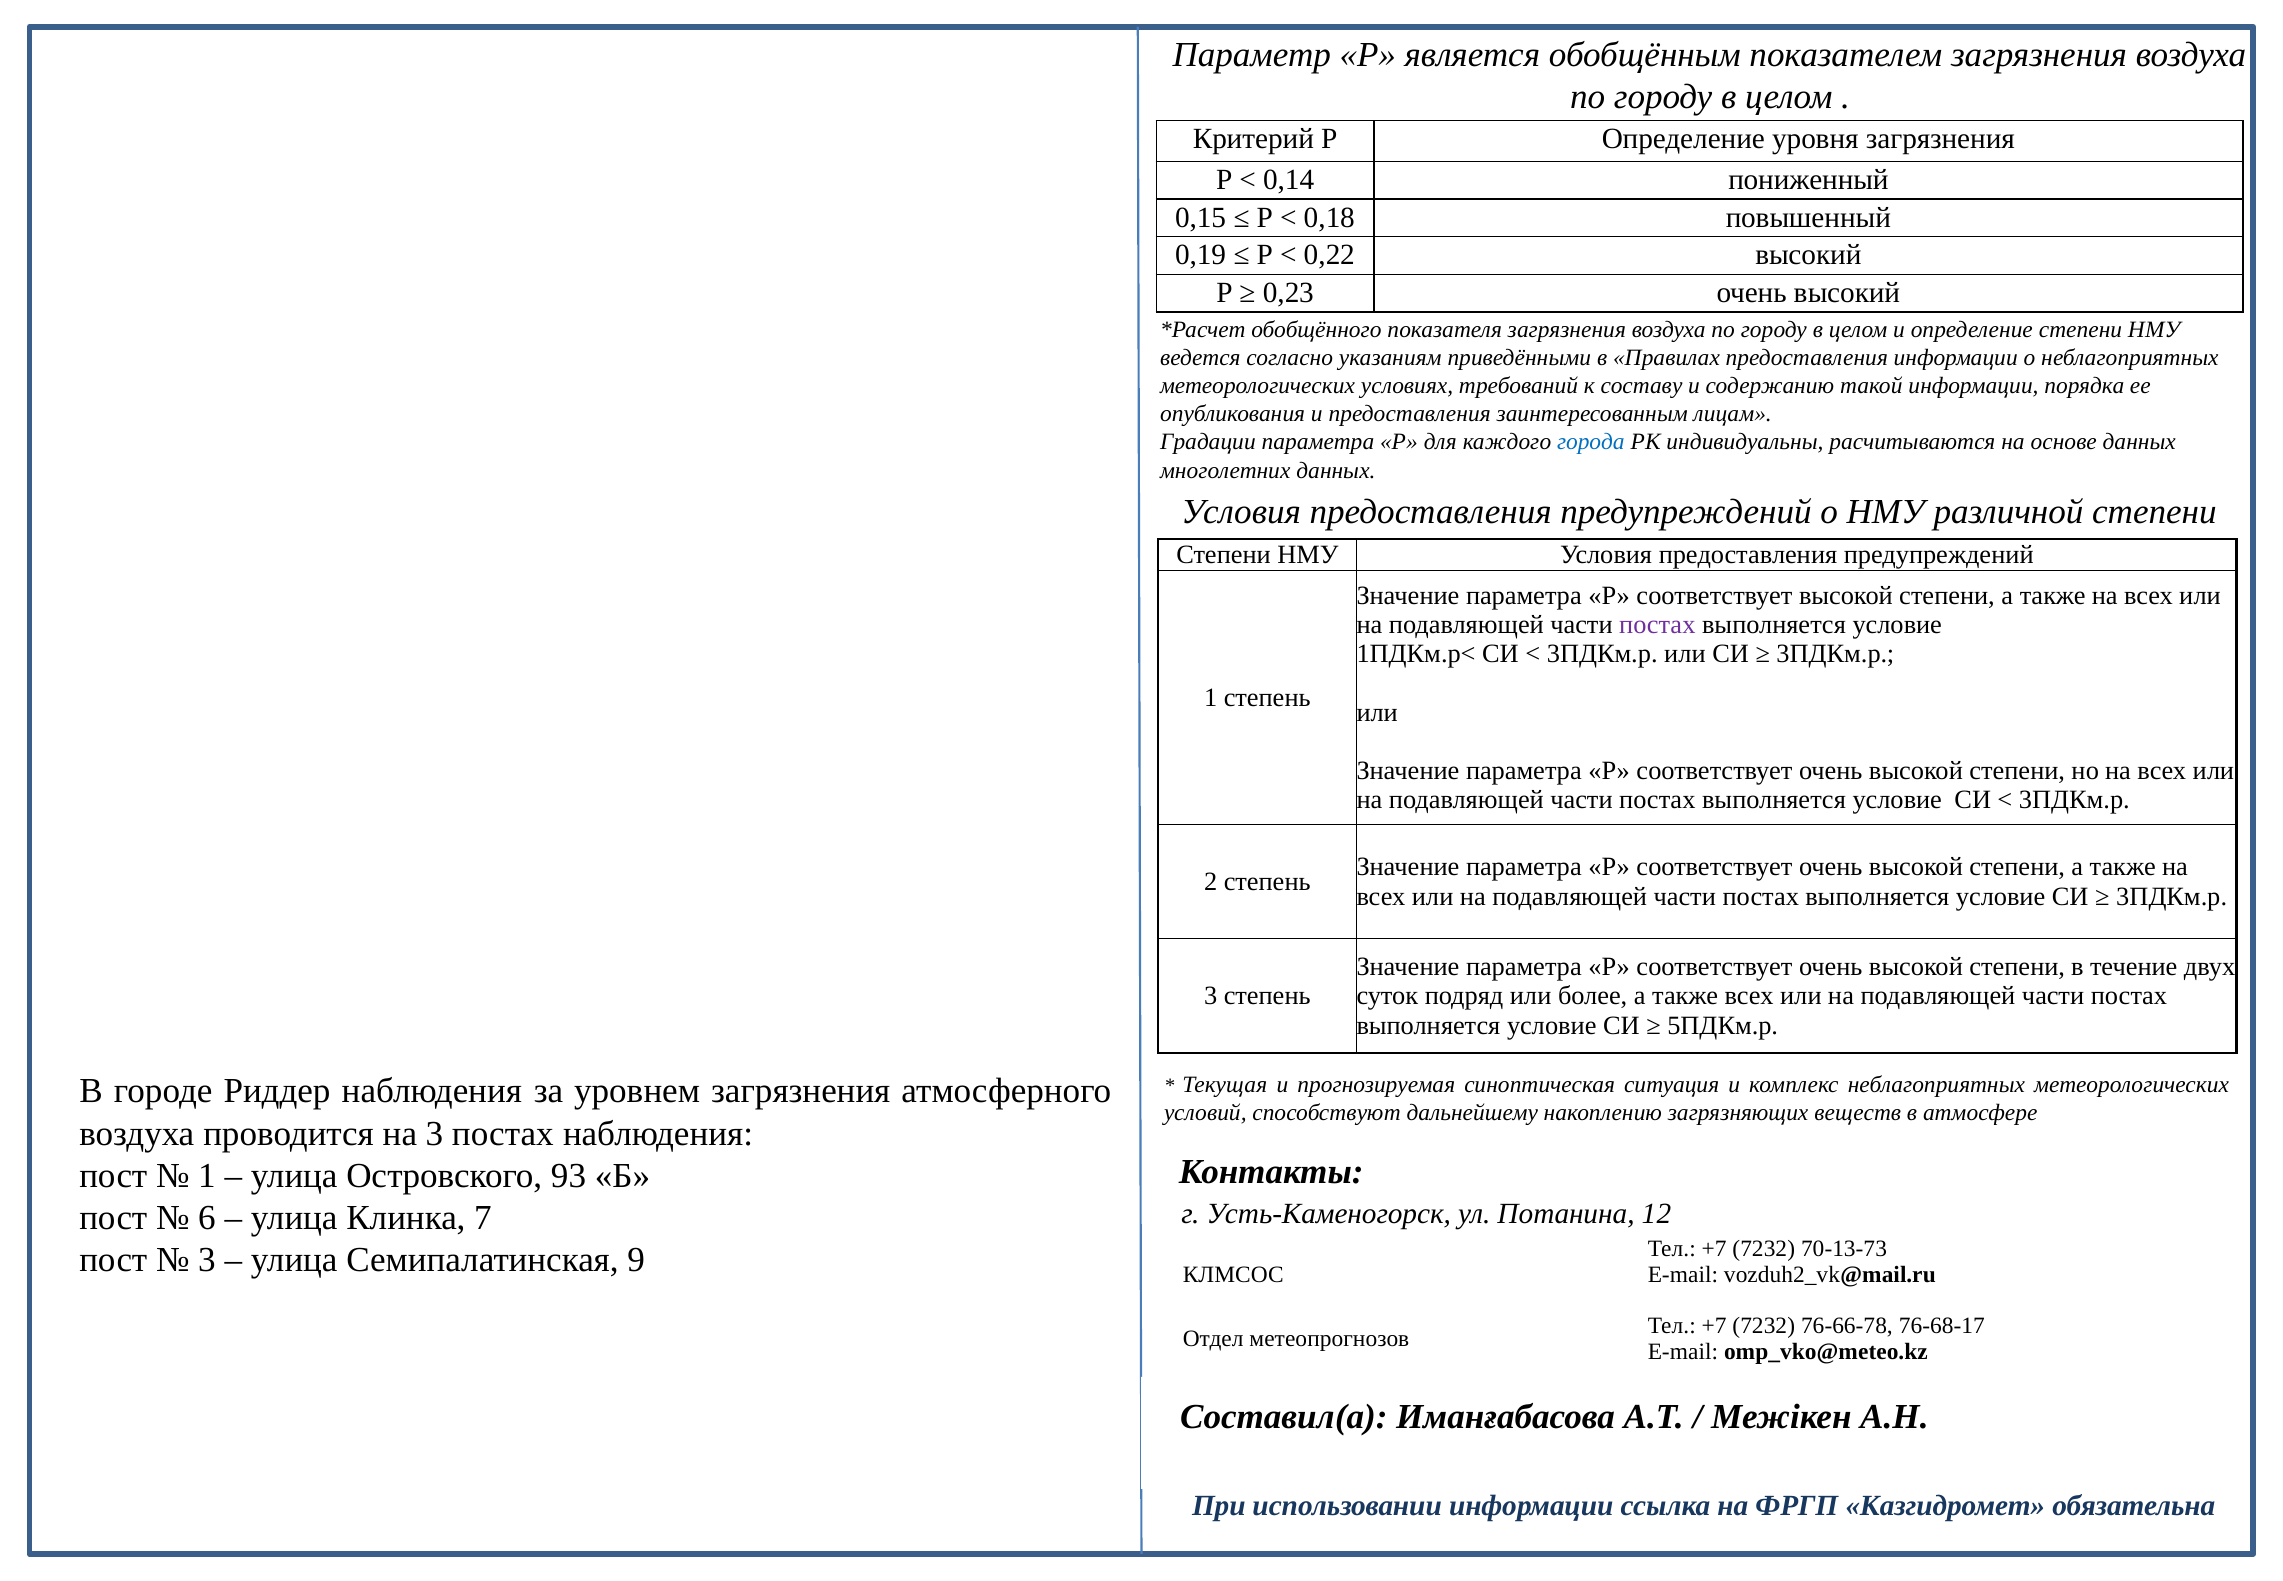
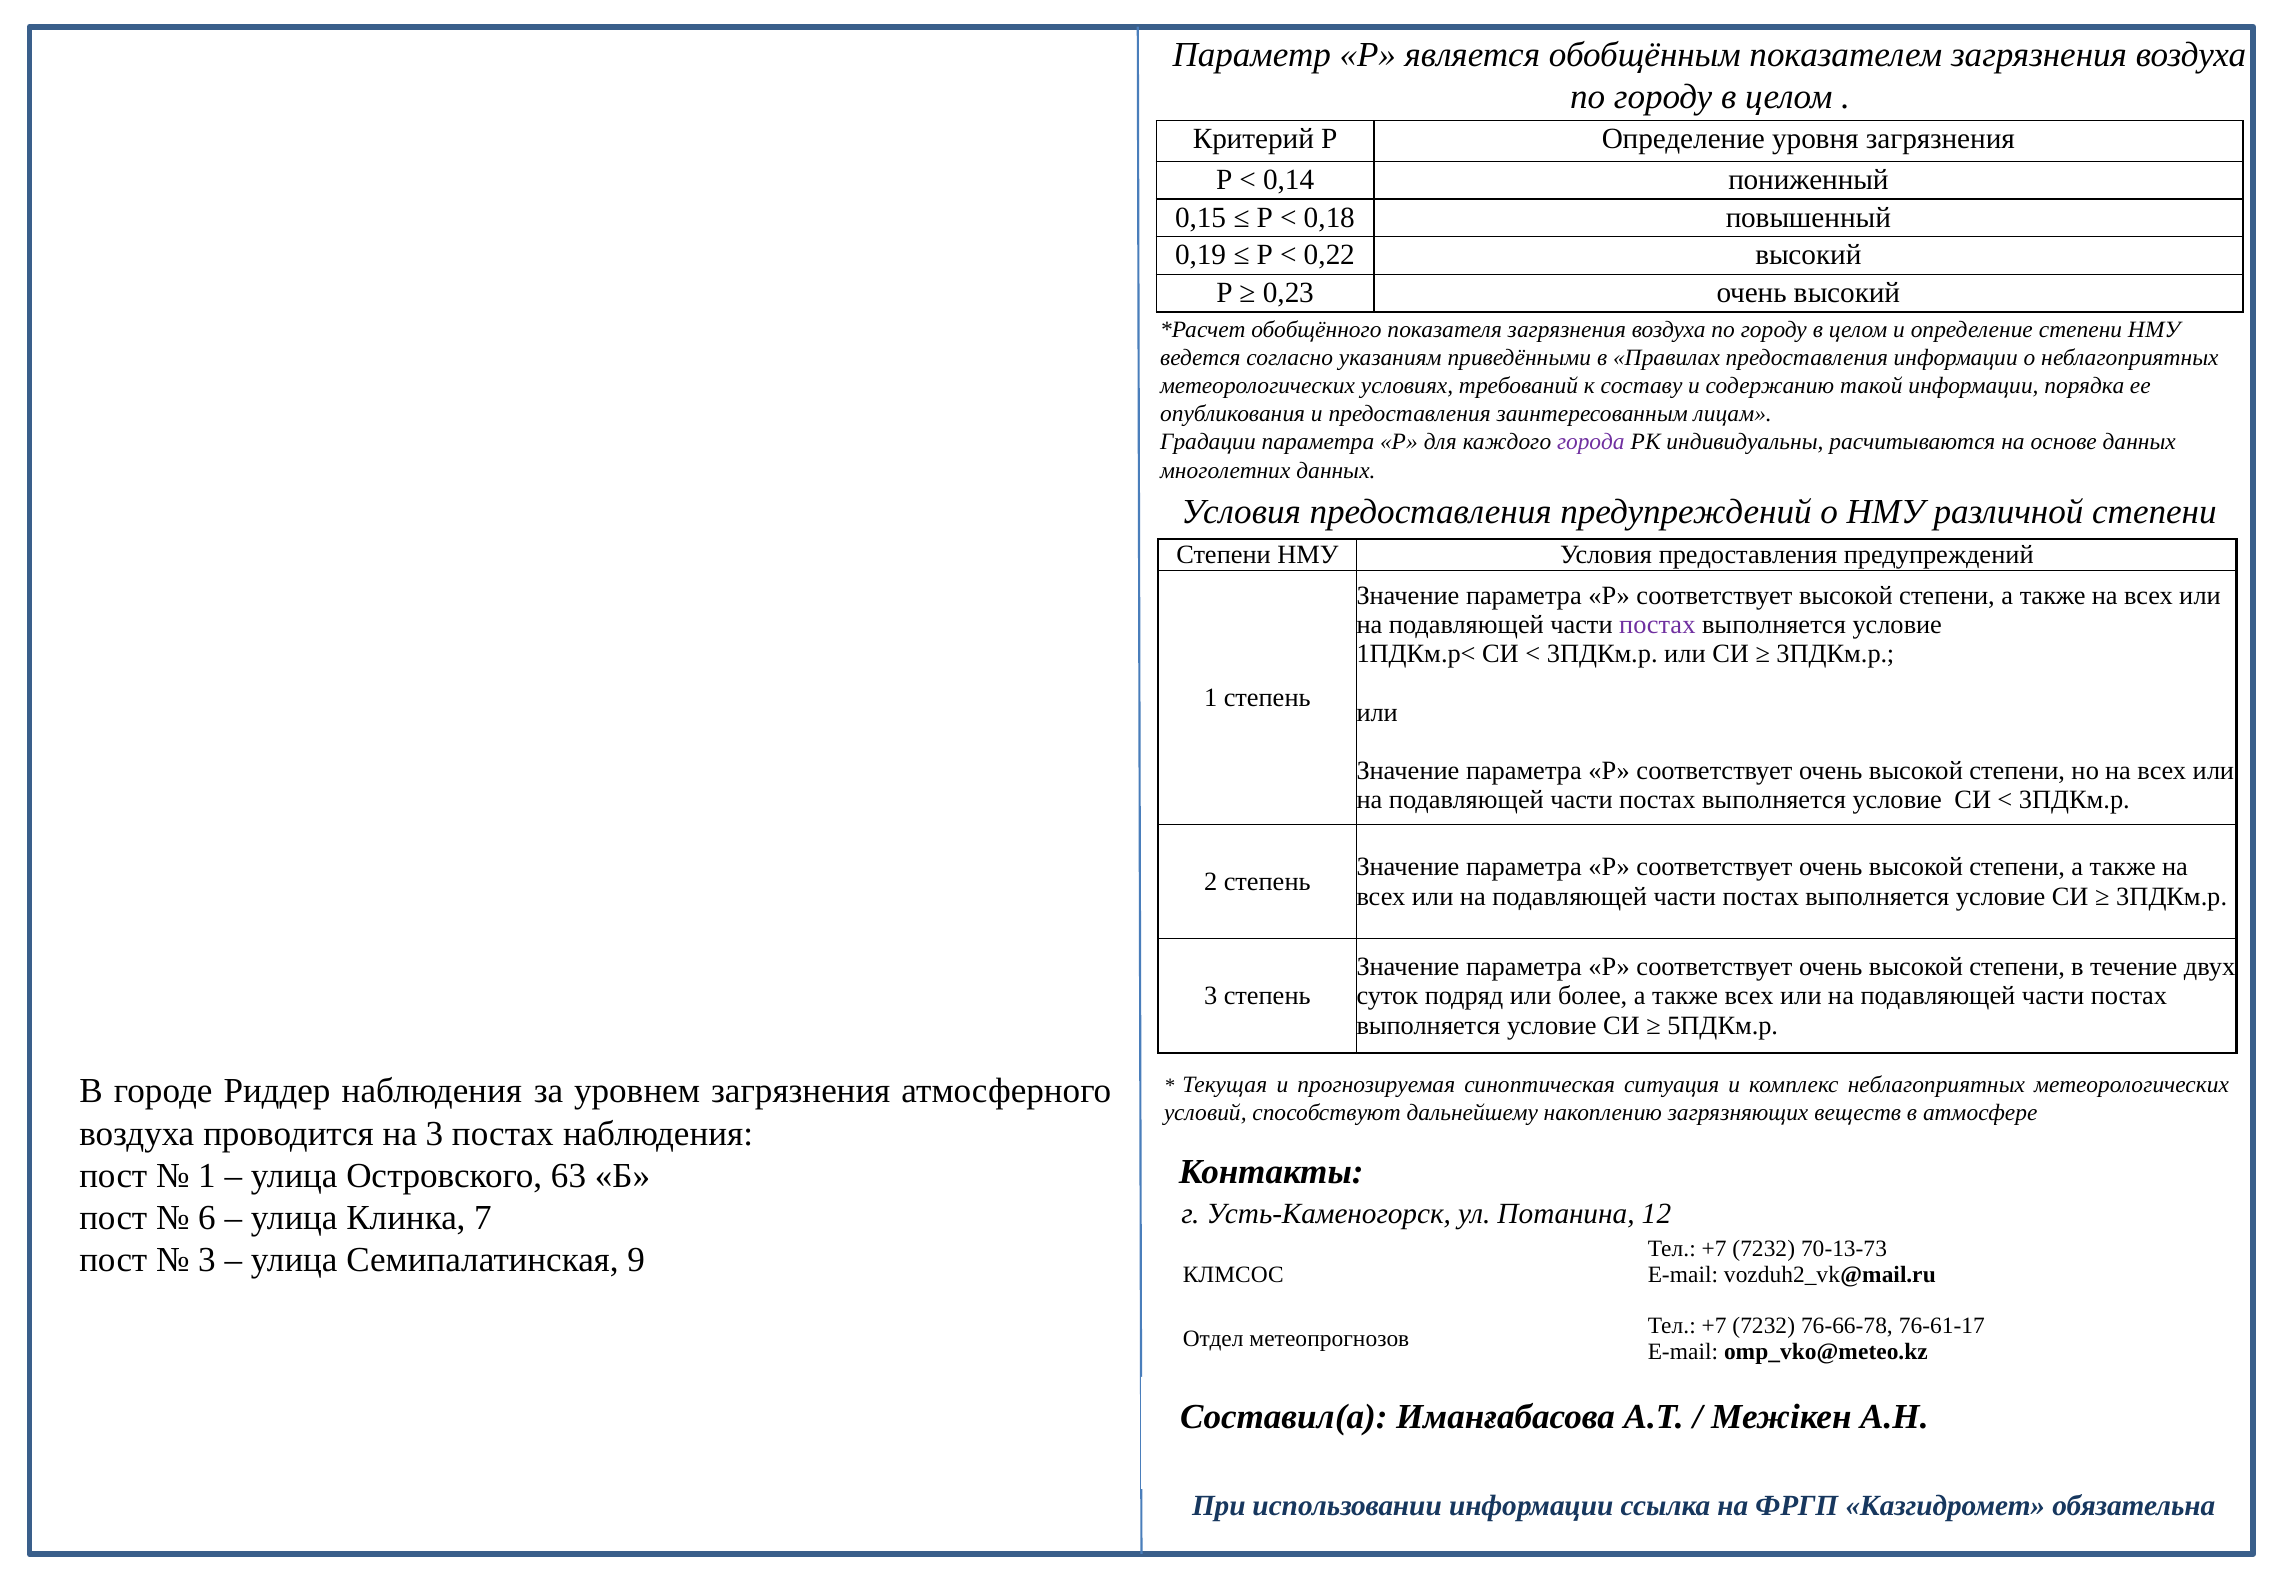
города colour: blue -> purple
93: 93 -> 63
76-68-17: 76-68-17 -> 76-61-17
